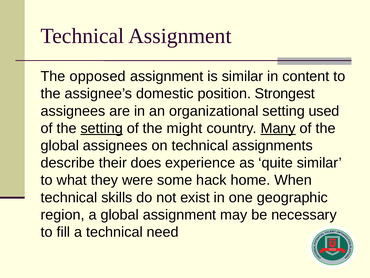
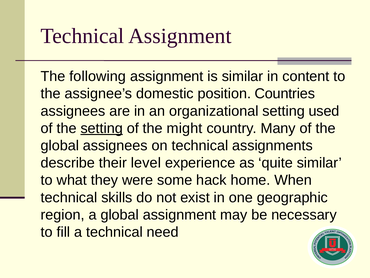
opposed: opposed -> following
Strongest: Strongest -> Countries
Many underline: present -> none
does: does -> level
